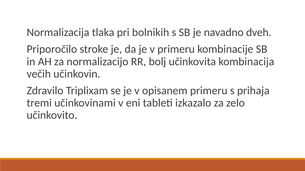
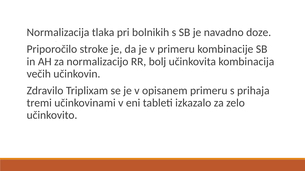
dveh: dveh -> doze
